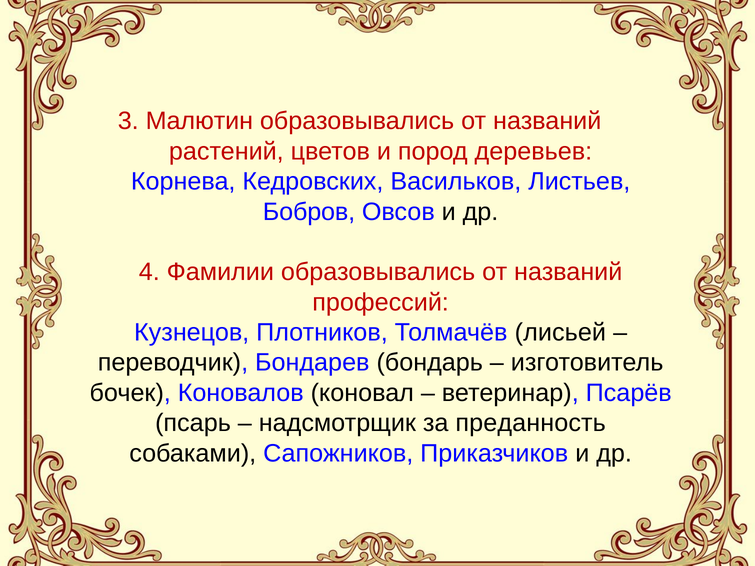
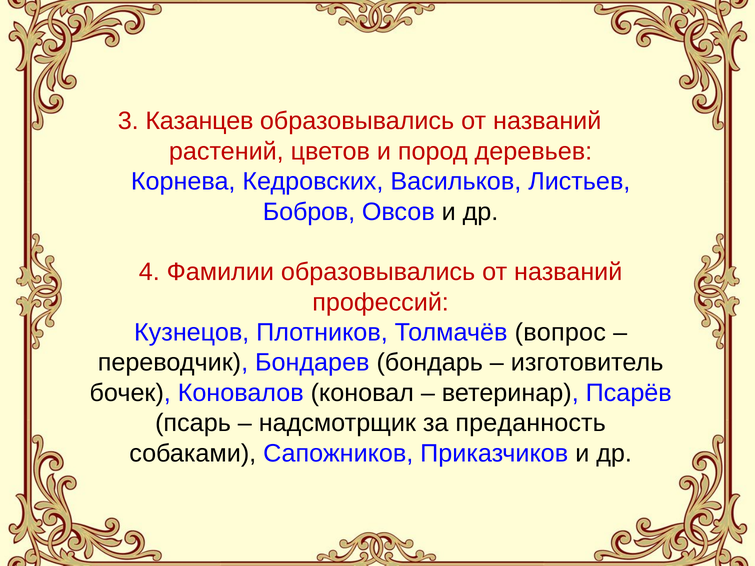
Малютин: Малютин -> Казанцев
лисьей: лисьей -> вопрос
